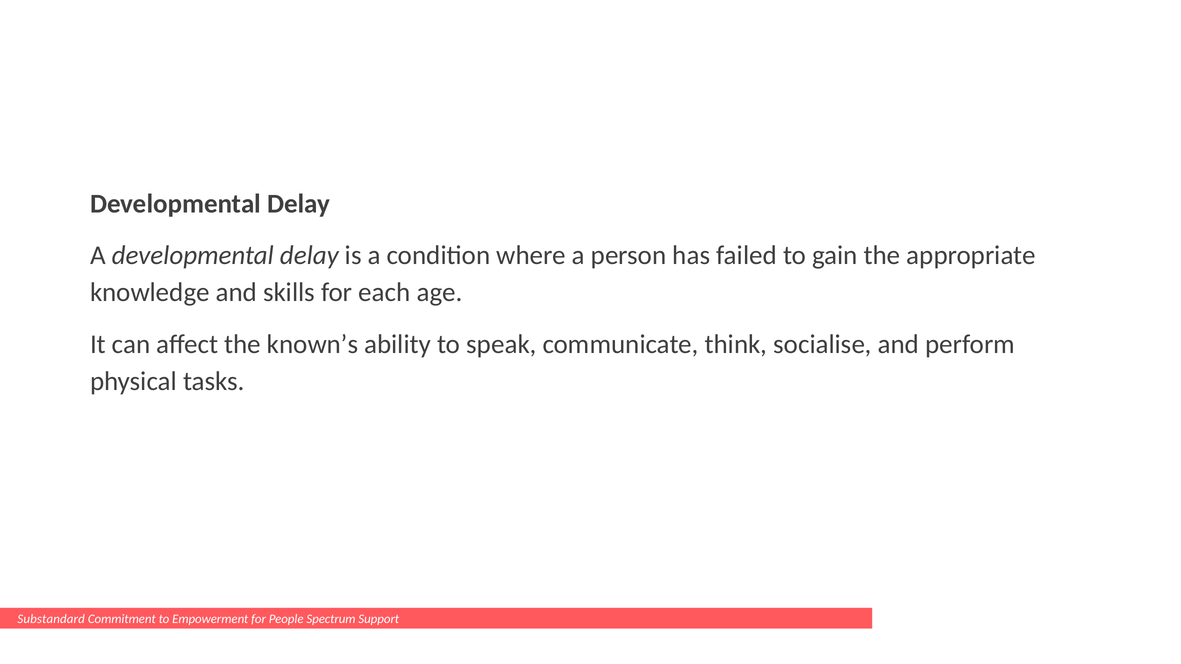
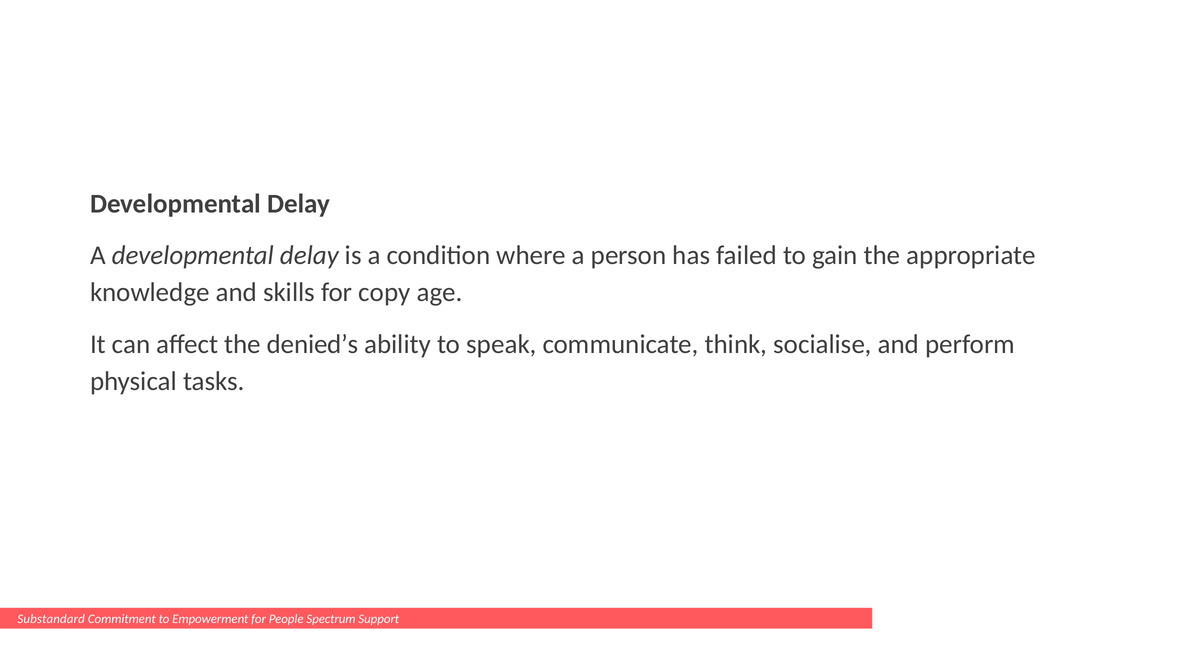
each: each -> copy
known’s: known’s -> denied’s
